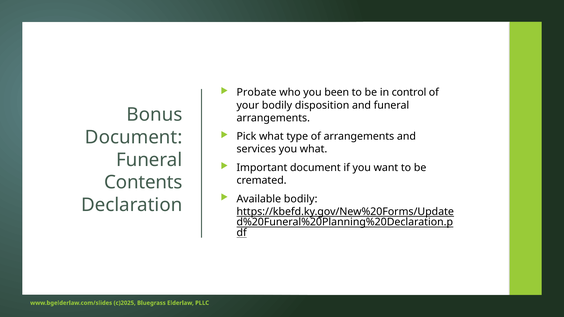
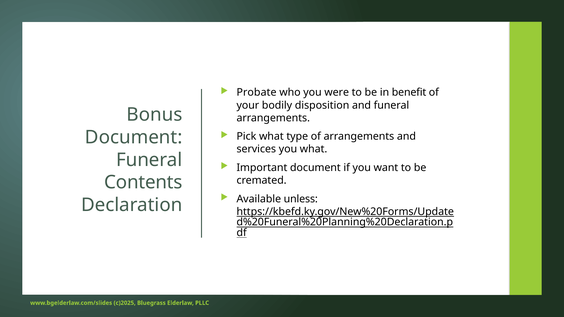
been: been -> were
control: control -> benefit
Available bodily: bodily -> unless
